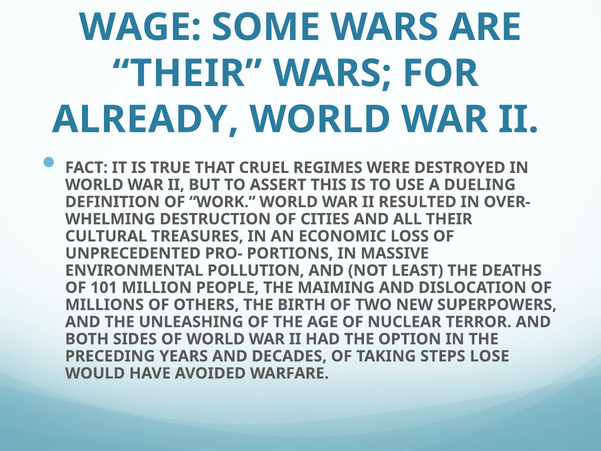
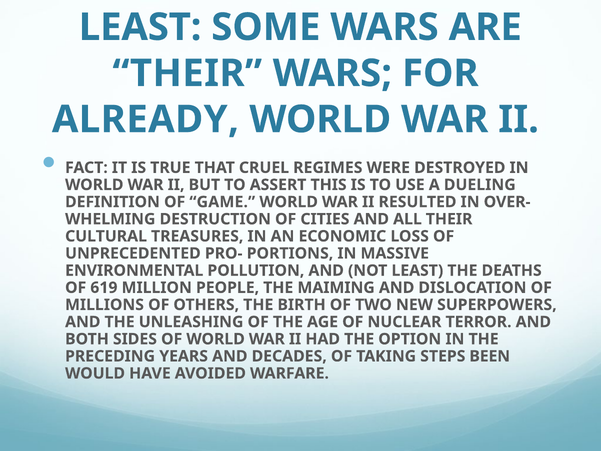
WAGE at (140, 27): WAGE -> LEAST
WORK: WORK -> GAME
101: 101 -> 619
LOSE: LOSE -> BEEN
